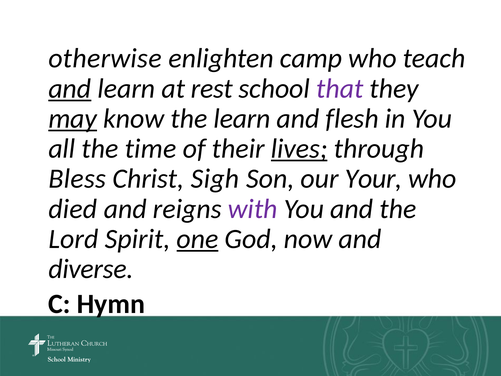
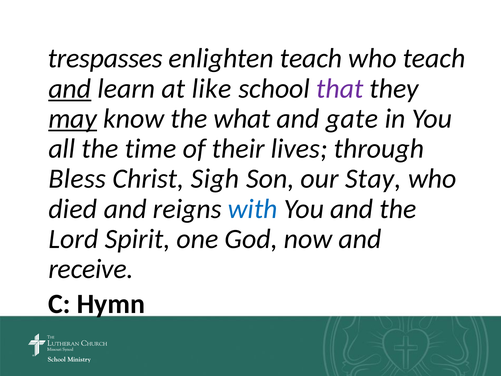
otherwise: otherwise -> trespasses
enlighten camp: camp -> teach
rest: rest -> like
the learn: learn -> what
flesh: flesh -> gate
lives underline: present -> none
Your: Your -> Stay
with colour: purple -> blue
one underline: present -> none
diverse: diverse -> receive
